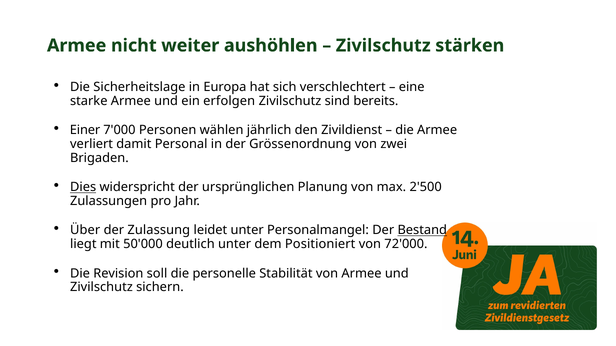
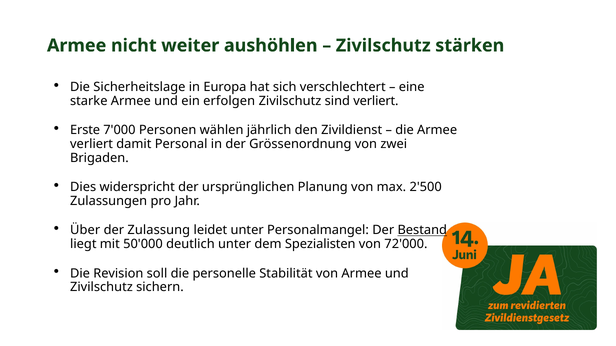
sind bereits: bereits -> verliert
Einer: Einer -> Erste
Dies underline: present -> none
Positioniert: Positioniert -> Spezialisten
